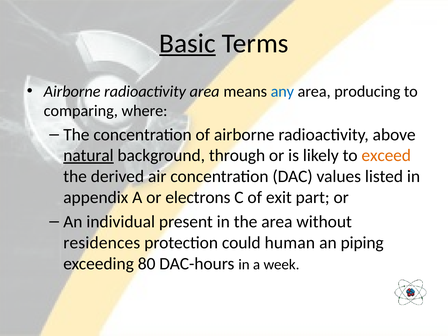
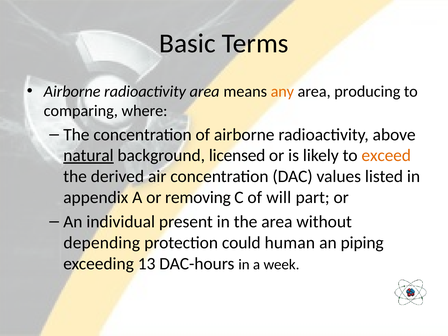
Basic underline: present -> none
any colour: blue -> orange
through: through -> licensed
electrons: electrons -> removing
exit: exit -> will
residences: residences -> depending
80: 80 -> 13
